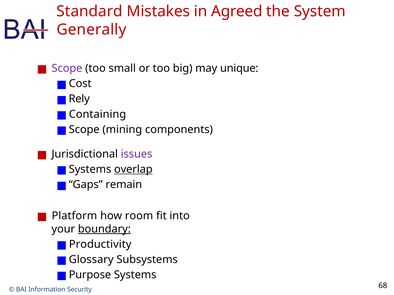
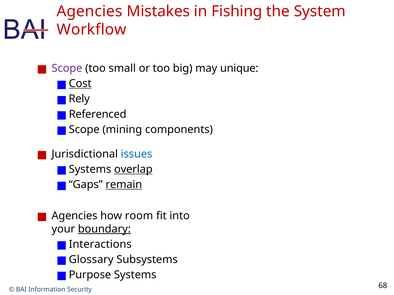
Standard at (90, 11): Standard -> Agencies
Agreed: Agreed -> Fishing
Generally: Generally -> Workflow
Cost underline: none -> present
Containing: Containing -> Referenced
issues colour: purple -> blue
remain underline: none -> present
Platform at (74, 216): Platform -> Agencies
Productivity: Productivity -> Interactions
